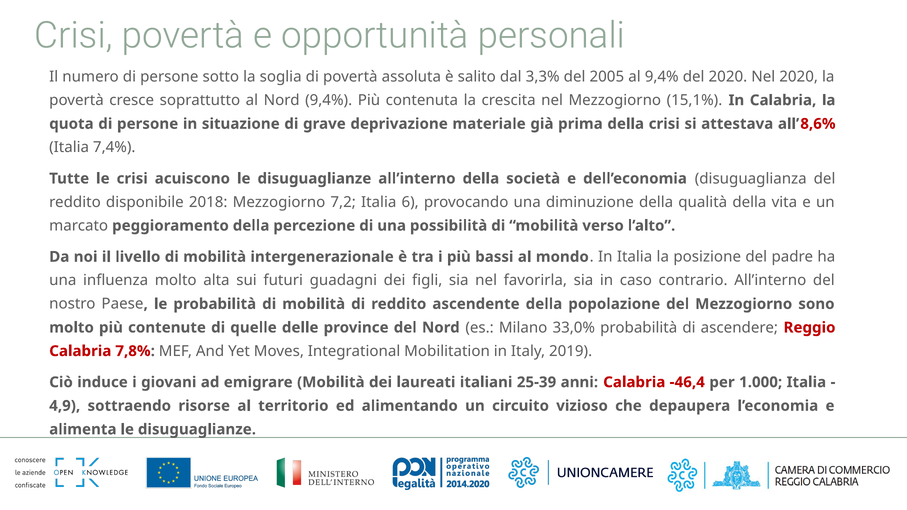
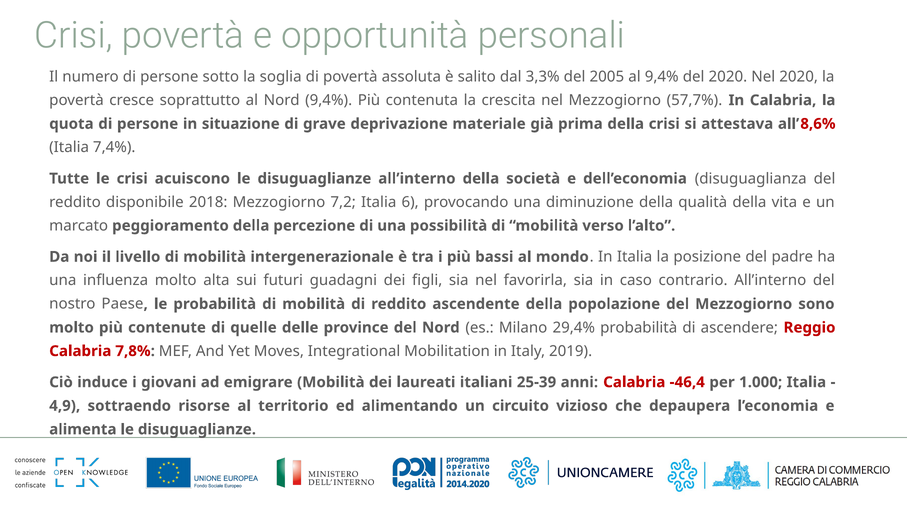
15,1%: 15,1% -> 57,7%
33,0%: 33,0% -> 29,4%
